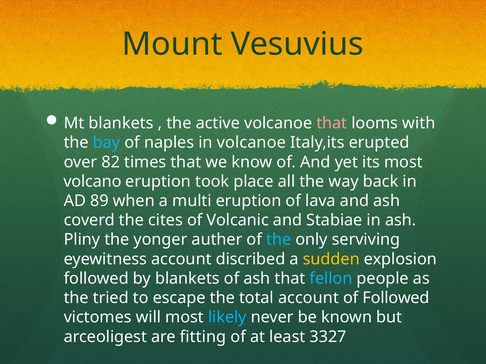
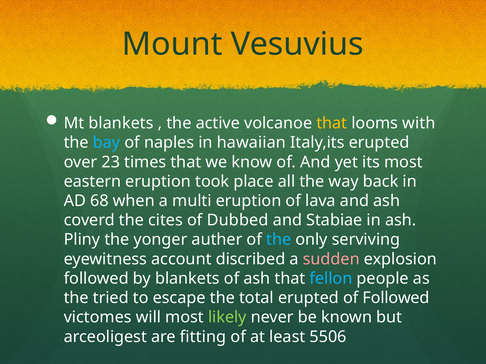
that at (332, 123) colour: pink -> yellow
in volcanoe: volcanoe -> hawaiian
82: 82 -> 23
volcano: volcano -> eastern
89: 89 -> 68
Volcanic: Volcanic -> Dubbed
sudden colour: yellow -> pink
total account: account -> erupted
likely colour: light blue -> light green
3327: 3327 -> 5506
